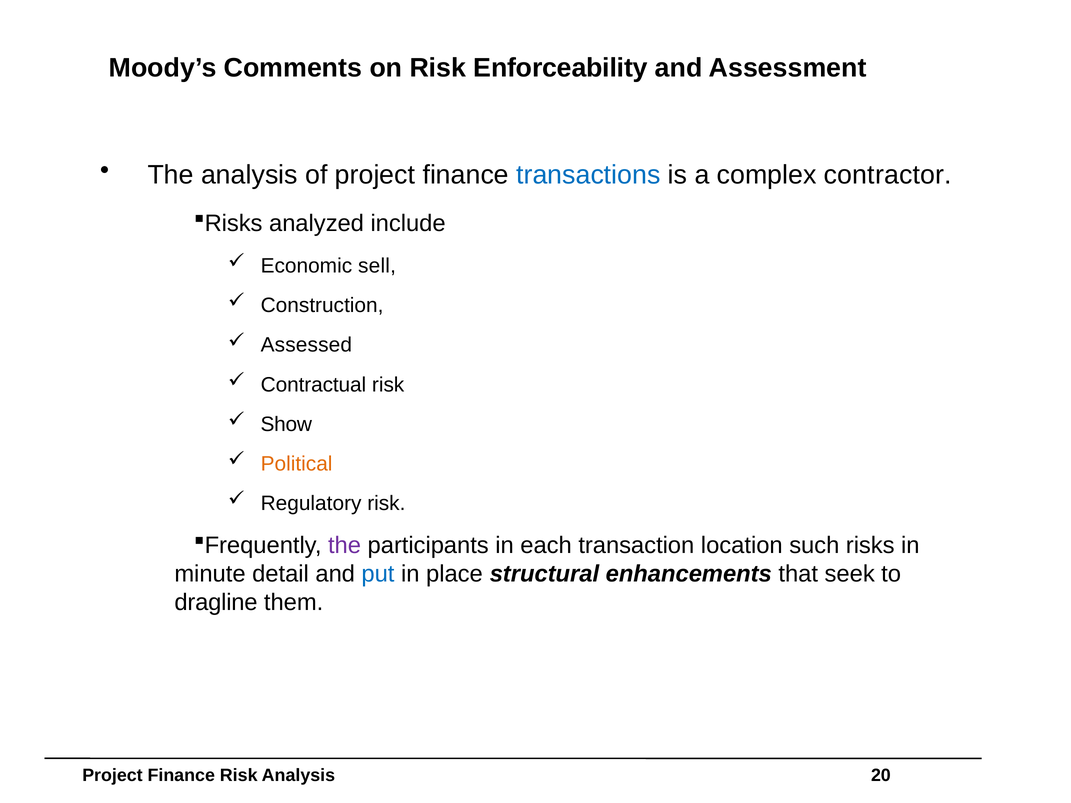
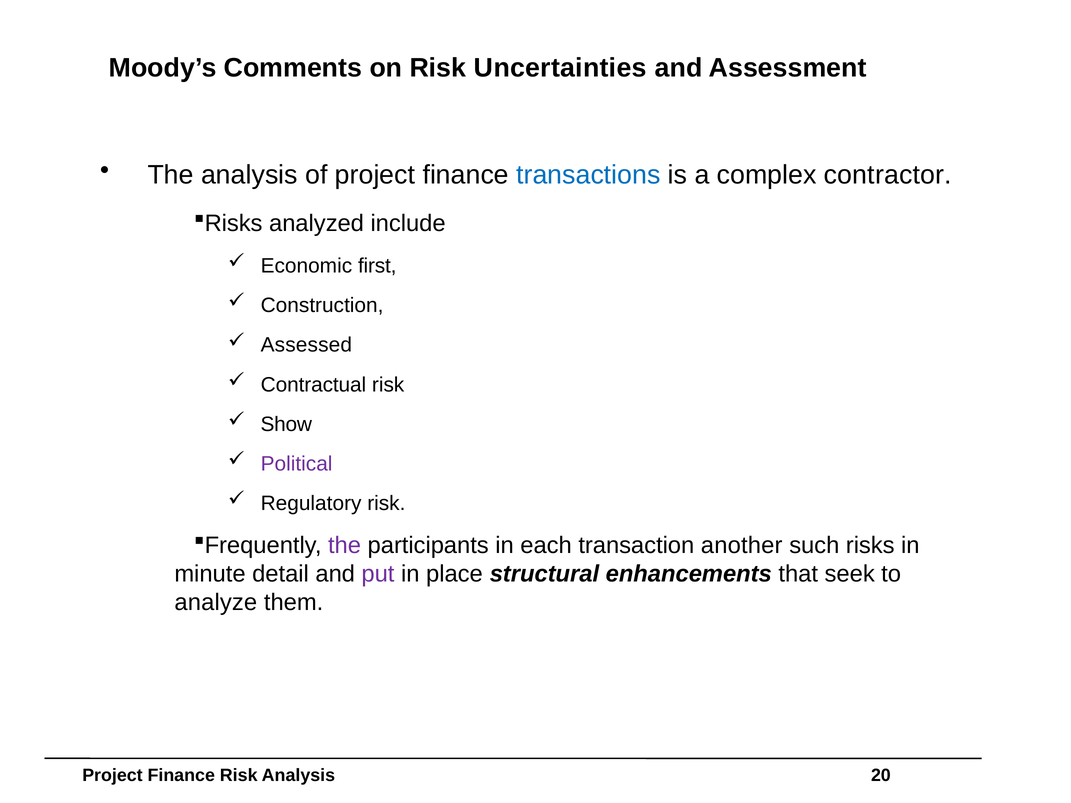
Enforceability: Enforceability -> Uncertainties
sell: sell -> first
Political colour: orange -> purple
location: location -> another
put colour: blue -> purple
dragline: dragline -> analyze
